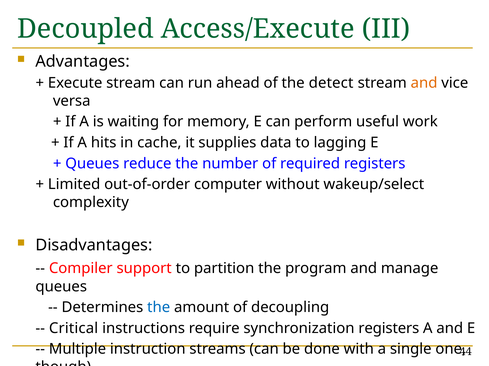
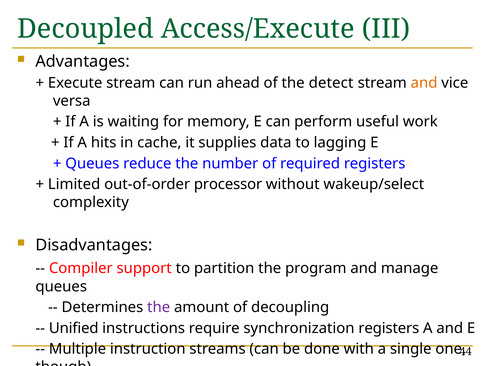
computer: computer -> processor
the at (159, 308) colour: blue -> purple
Critical: Critical -> Unified
